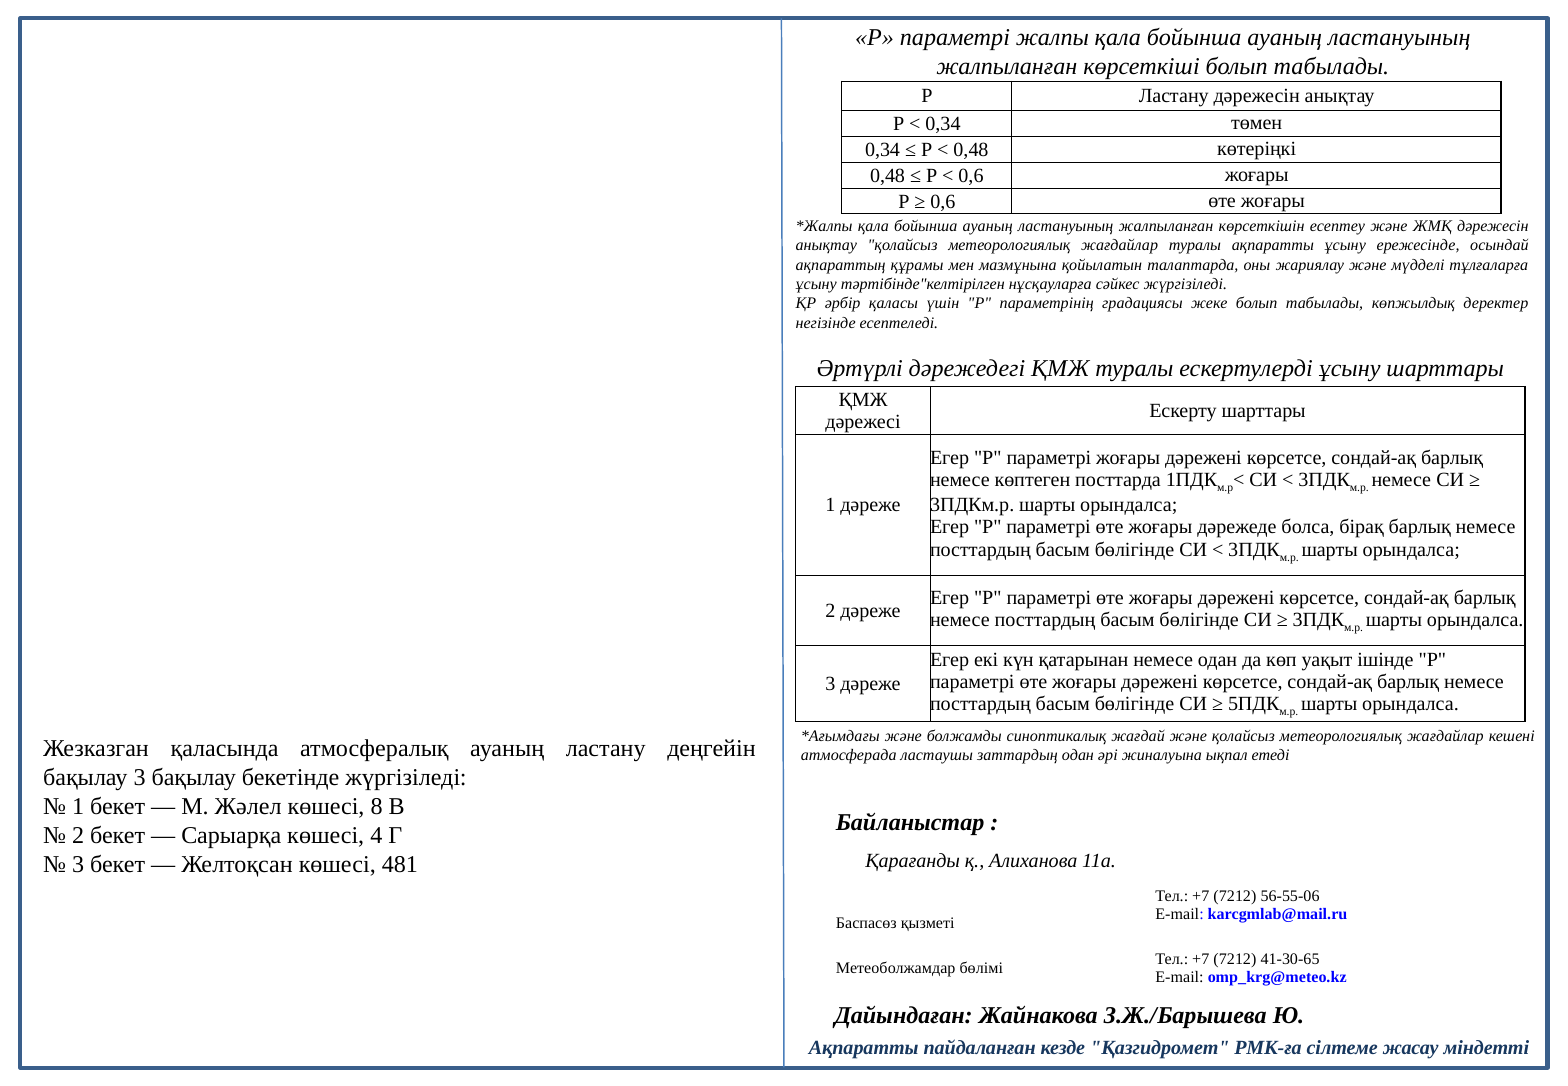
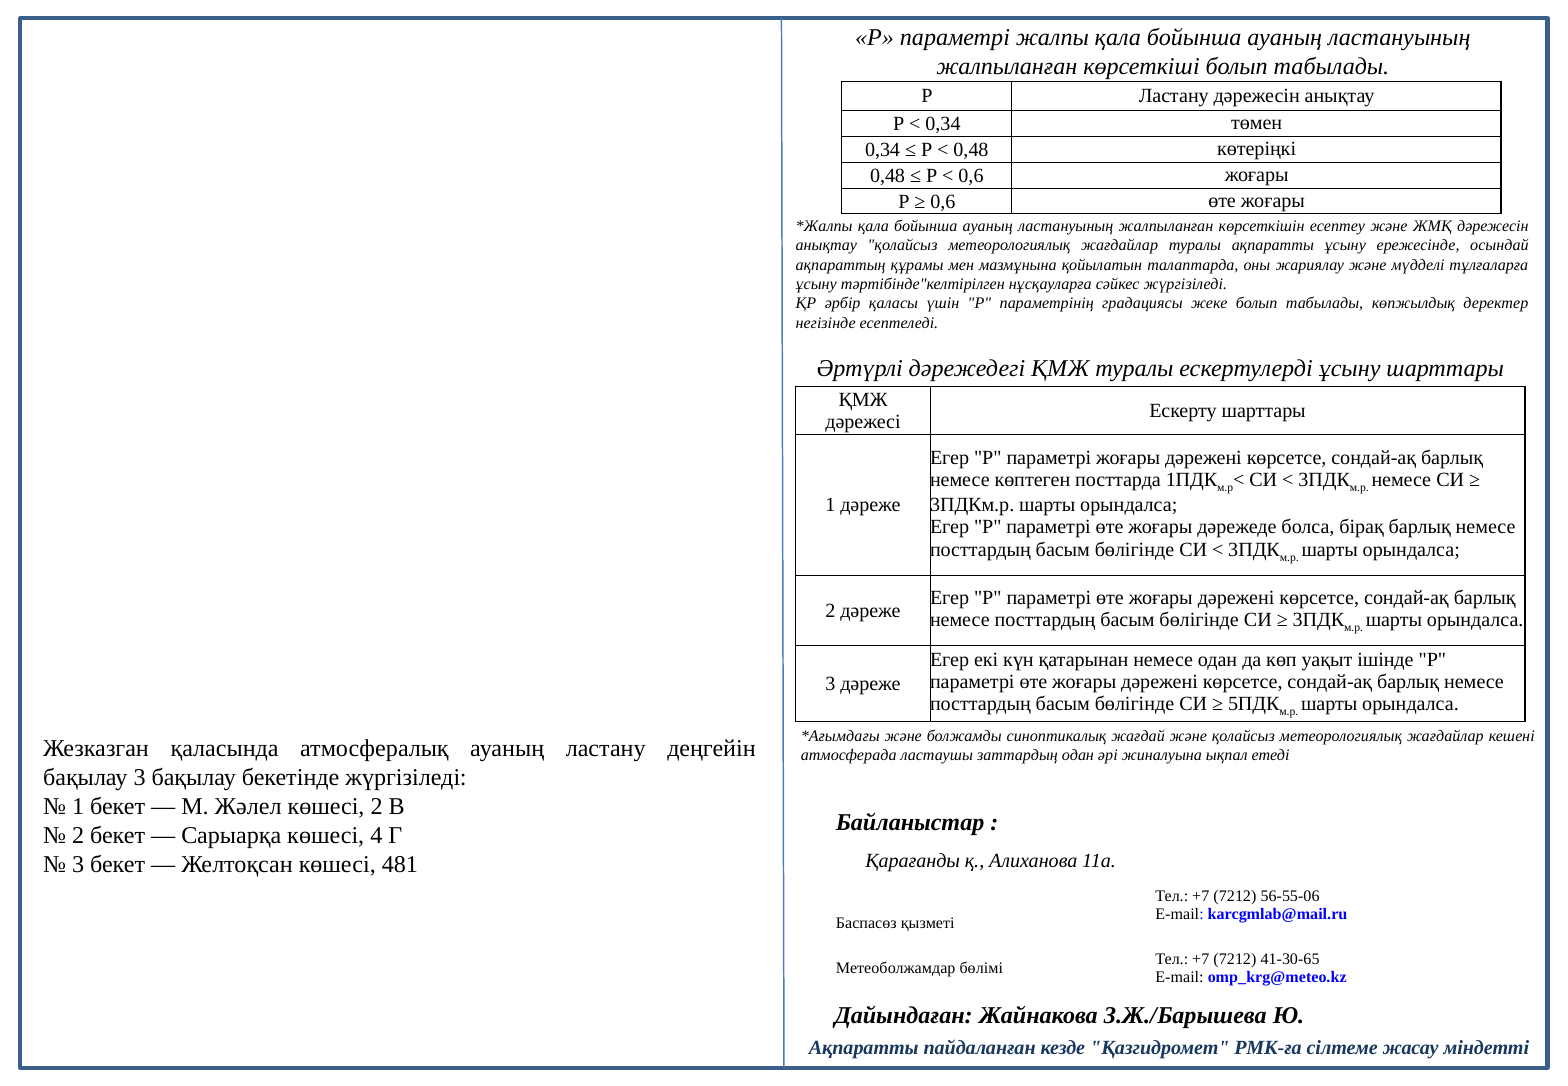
көшесі 8: 8 -> 2
